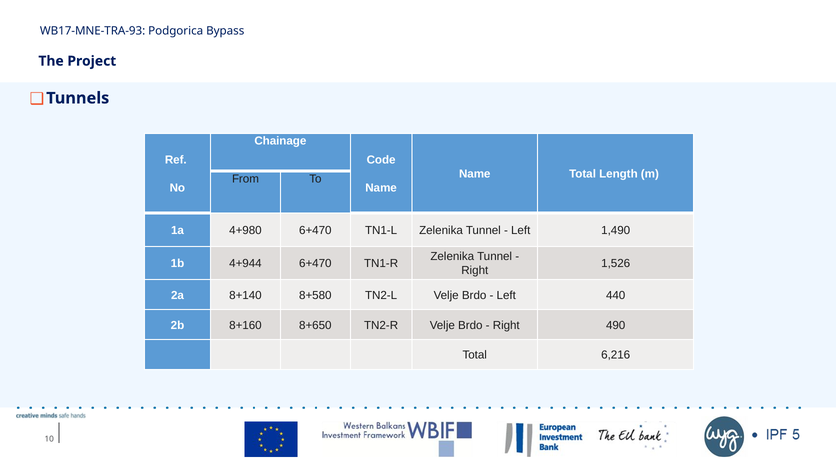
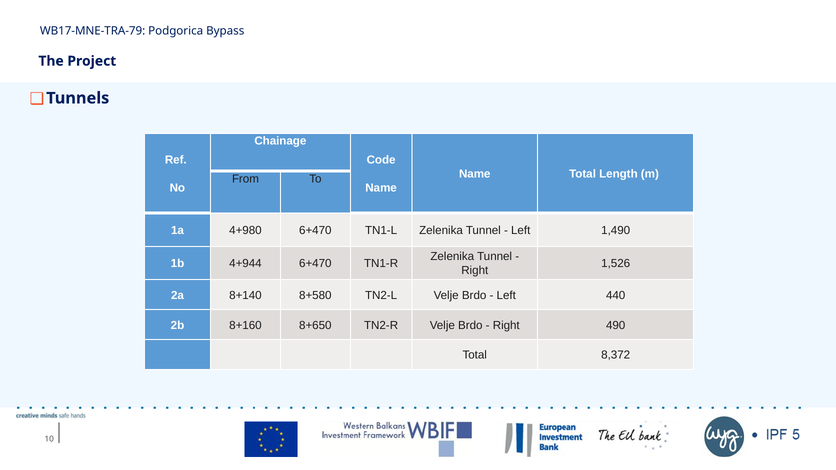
WB17-MNE-TRA-93: WB17-MNE-TRA-93 -> WB17-MNE-TRA-79
6,216: 6,216 -> 8,372
